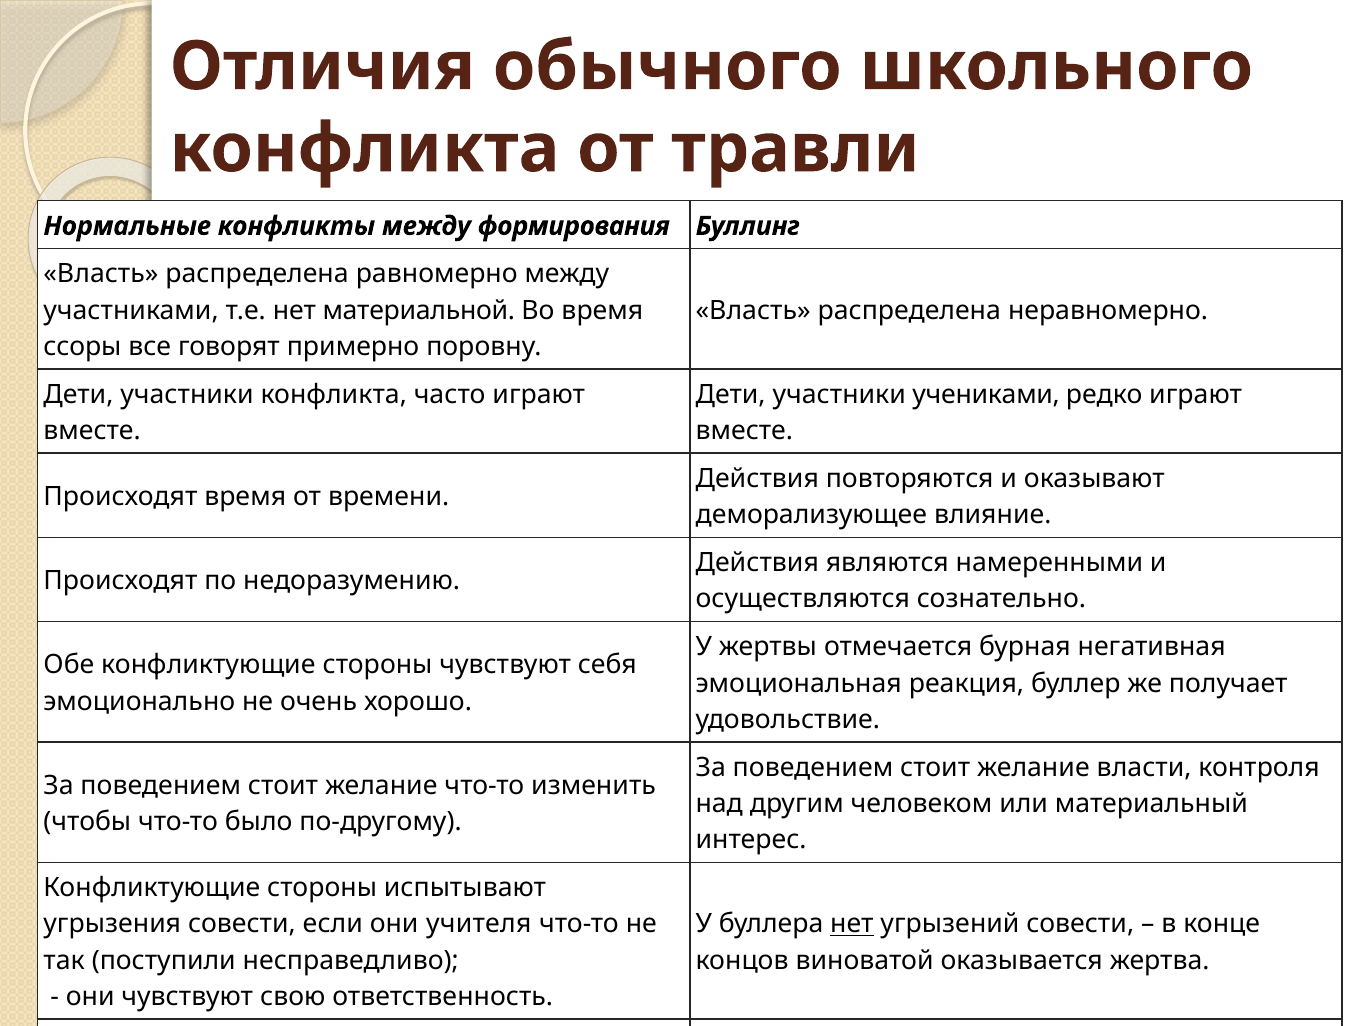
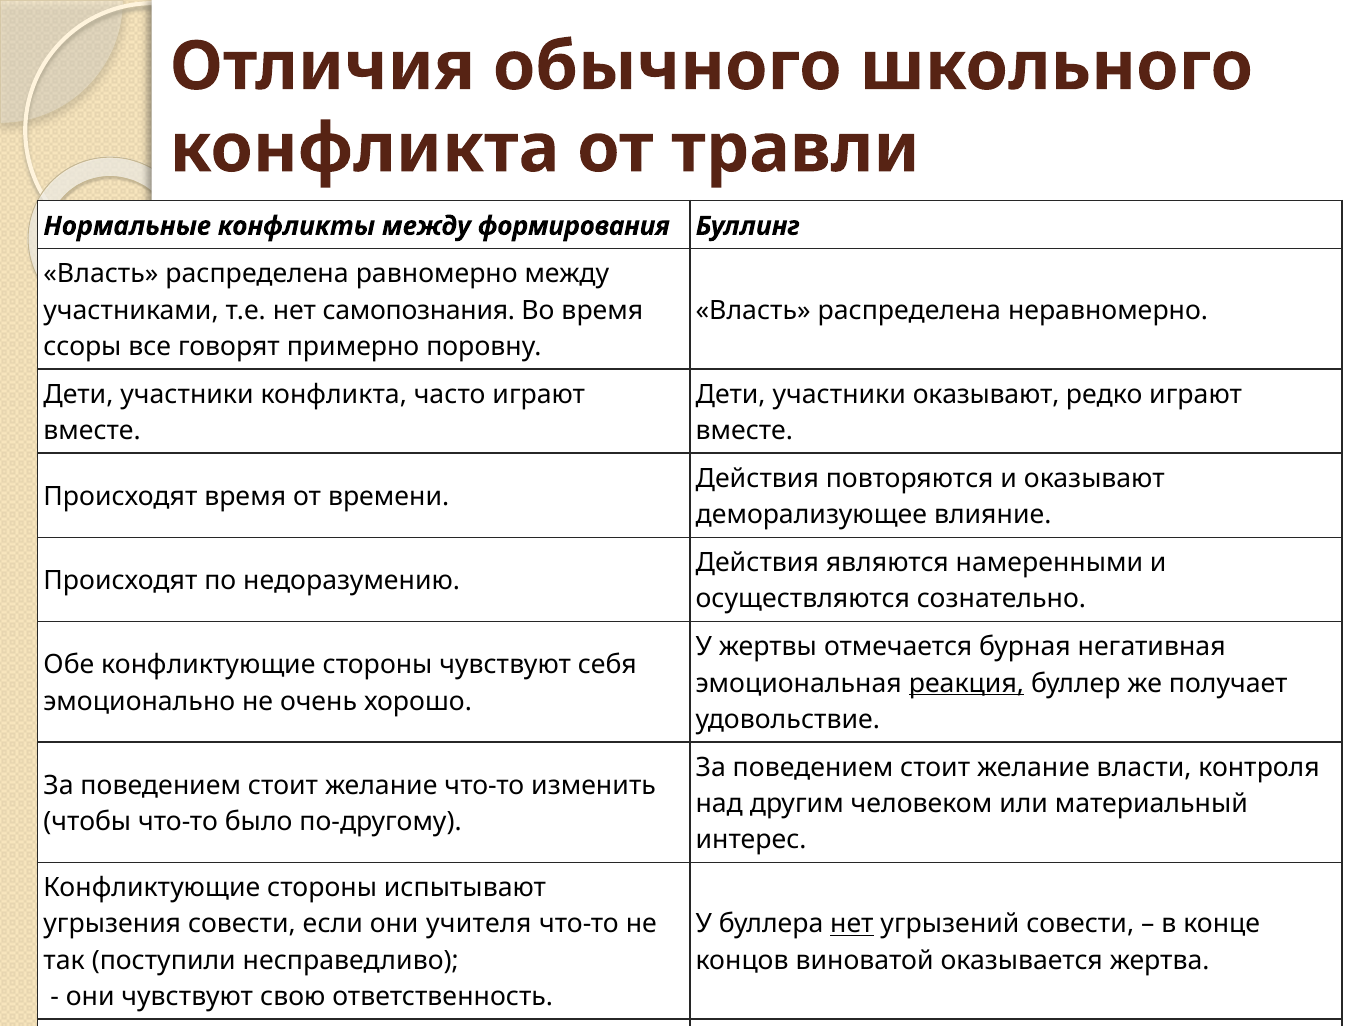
материальной: материальной -> самопознания
участники учениками: учениками -> оказывают
реакция underline: none -> present
